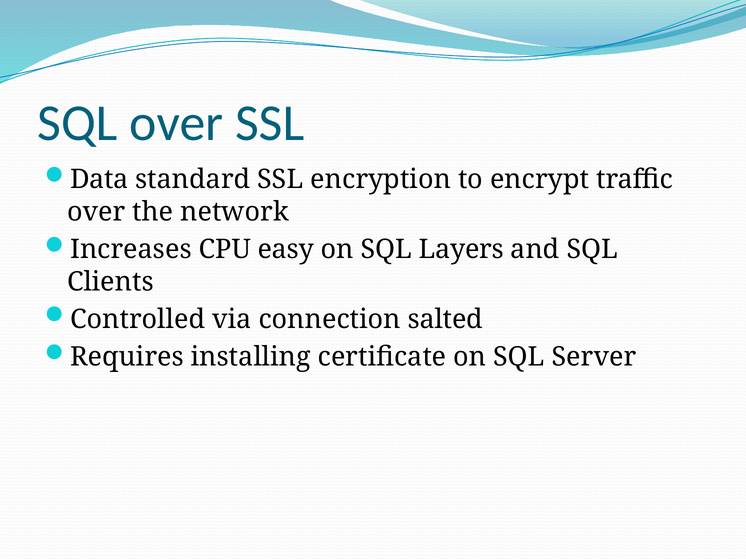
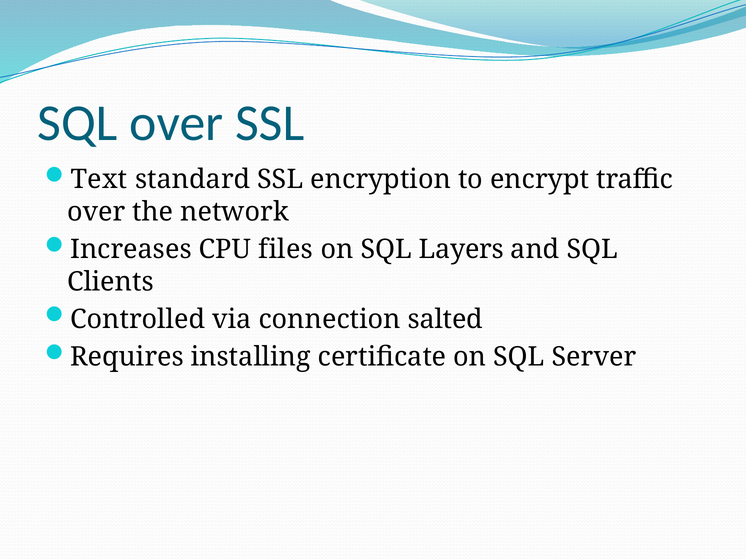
Data: Data -> Text
easy: easy -> files
